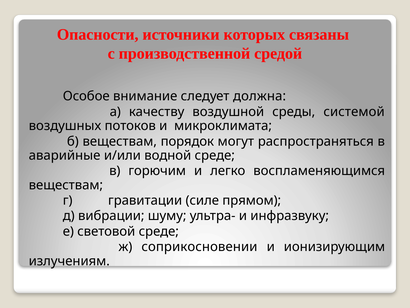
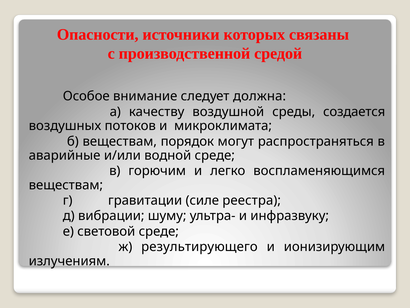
системой: системой -> создается
прямом: прямом -> реестра
соприкосновении: соприкосновении -> результирующего
